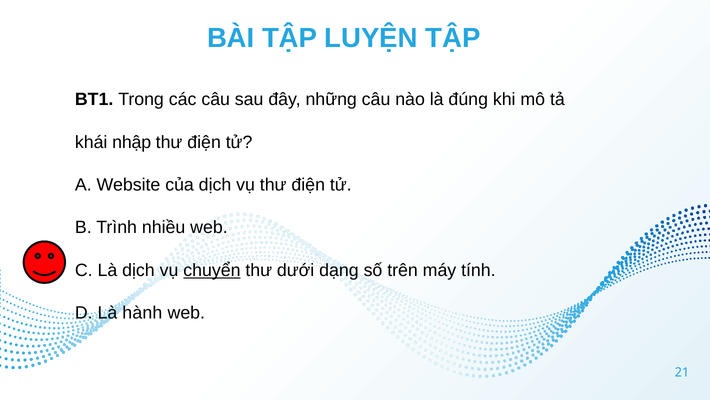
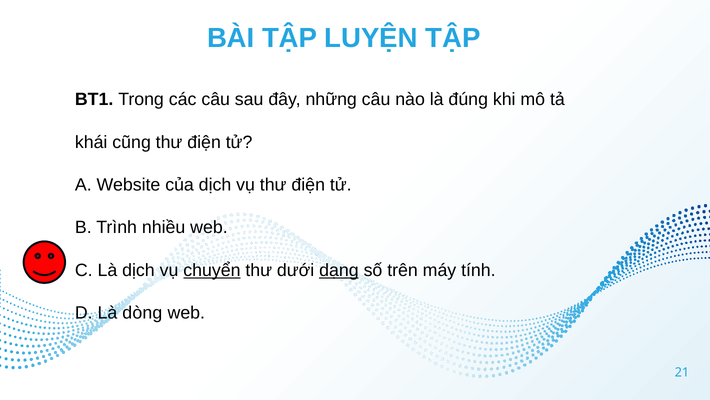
nhập: nhập -> cũng
dạng underline: none -> present
hành: hành -> dòng
